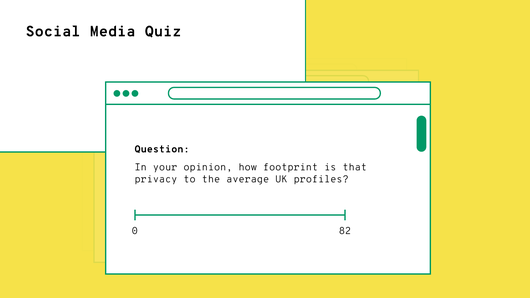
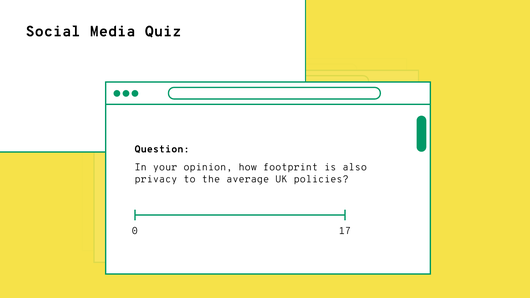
that: that -> also
profiles: profiles -> policies
82: 82 -> 17
